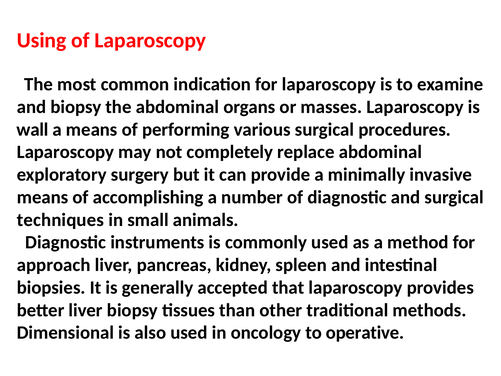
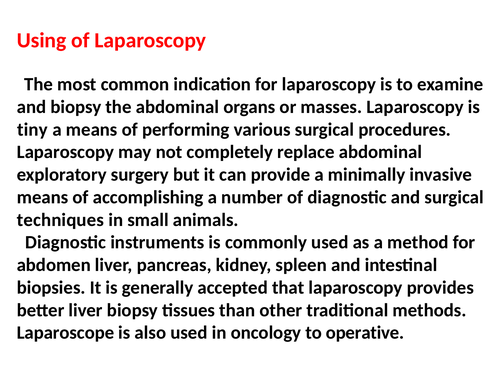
wall: wall -> tiny
approach: approach -> abdomen
Dimensional: Dimensional -> Laparoscope
